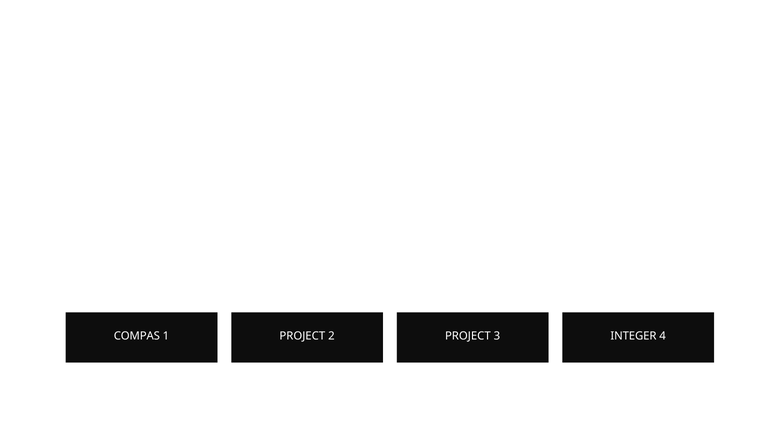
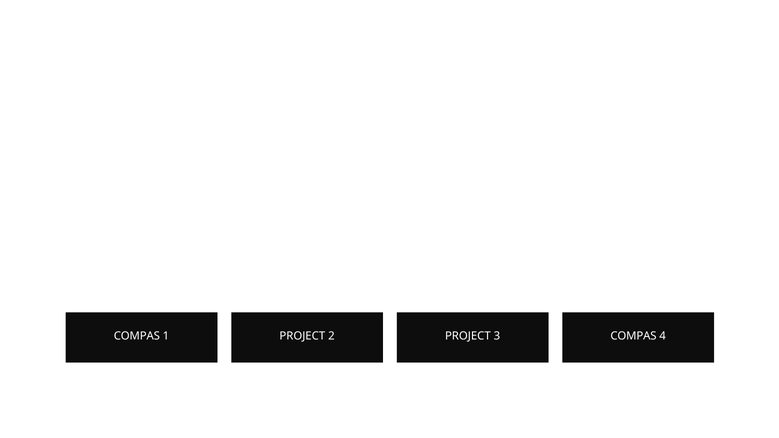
3 INTEGER: INTEGER -> COMPAS
